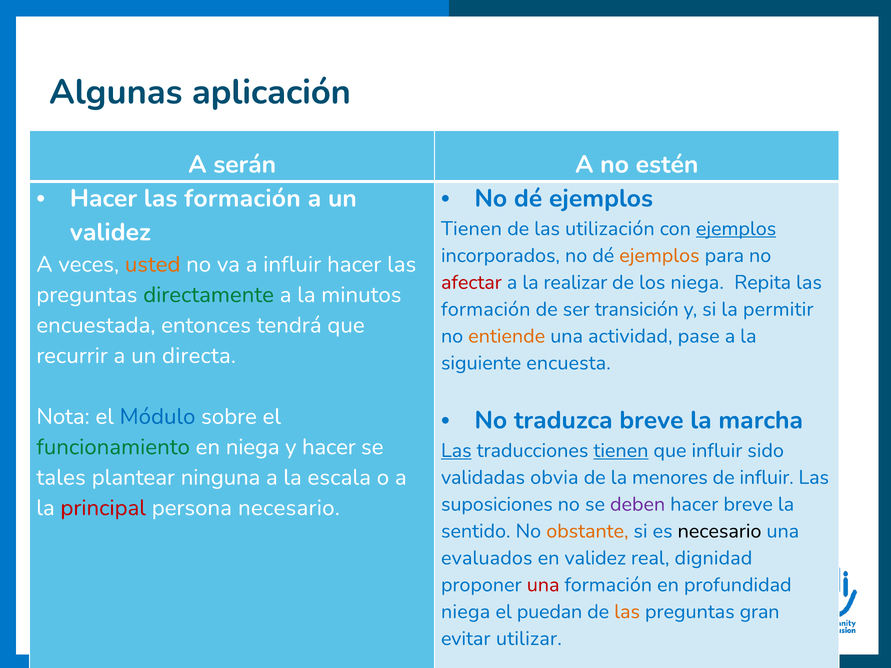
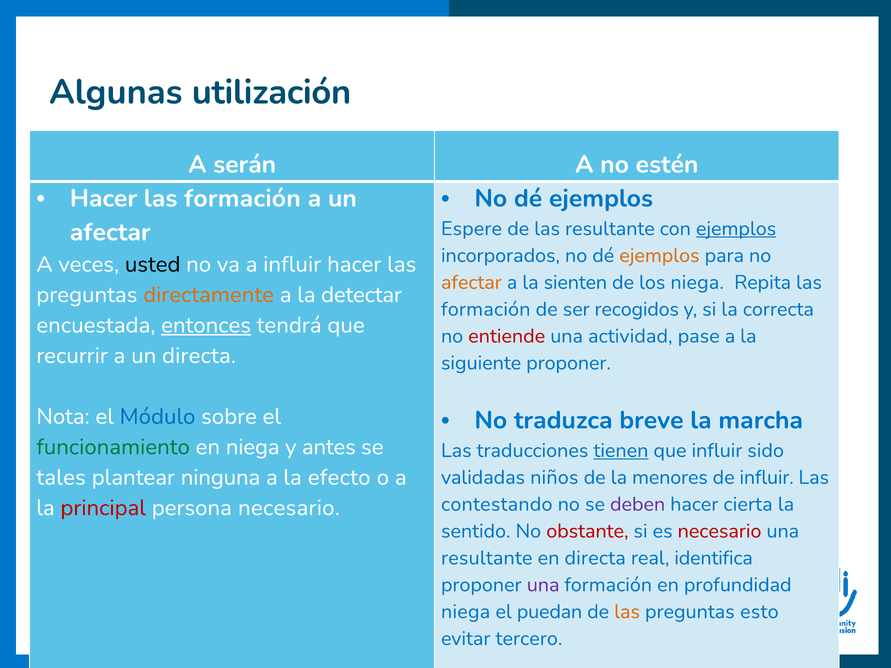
aplicación: aplicación -> utilización
Tienen at (471, 229): Tienen -> Espere
las utilización: utilización -> resultante
validez at (110, 232): validez -> afectar
usted colour: orange -> black
afectar at (471, 282) colour: red -> orange
realizar: realizar -> sienten
directamente colour: green -> orange
minutos: minutos -> detectar
transición: transición -> recogidos
permitir: permitir -> correcta
entonces underline: none -> present
entiende colour: orange -> red
siguiente encuesta: encuesta -> proponer
y hacer: hacer -> antes
Las at (456, 451) underline: present -> none
escala: escala -> efecto
obvia: obvia -> niños
suposiciones: suposiciones -> contestando
hacer breve: breve -> cierta
obstante colour: orange -> red
necesario at (720, 531) colour: black -> red
evaluados at (487, 558): evaluados -> resultante
en validez: validez -> directa
dignidad: dignidad -> identifica
una at (543, 585) colour: red -> purple
gran: gran -> esto
utilizar: utilizar -> tercero
